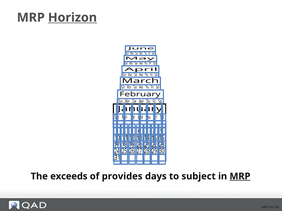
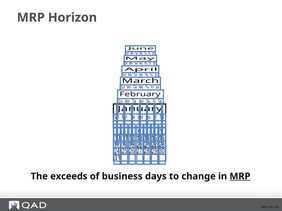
Horizon underline: present -> none
provides: provides -> business
subject: subject -> change
